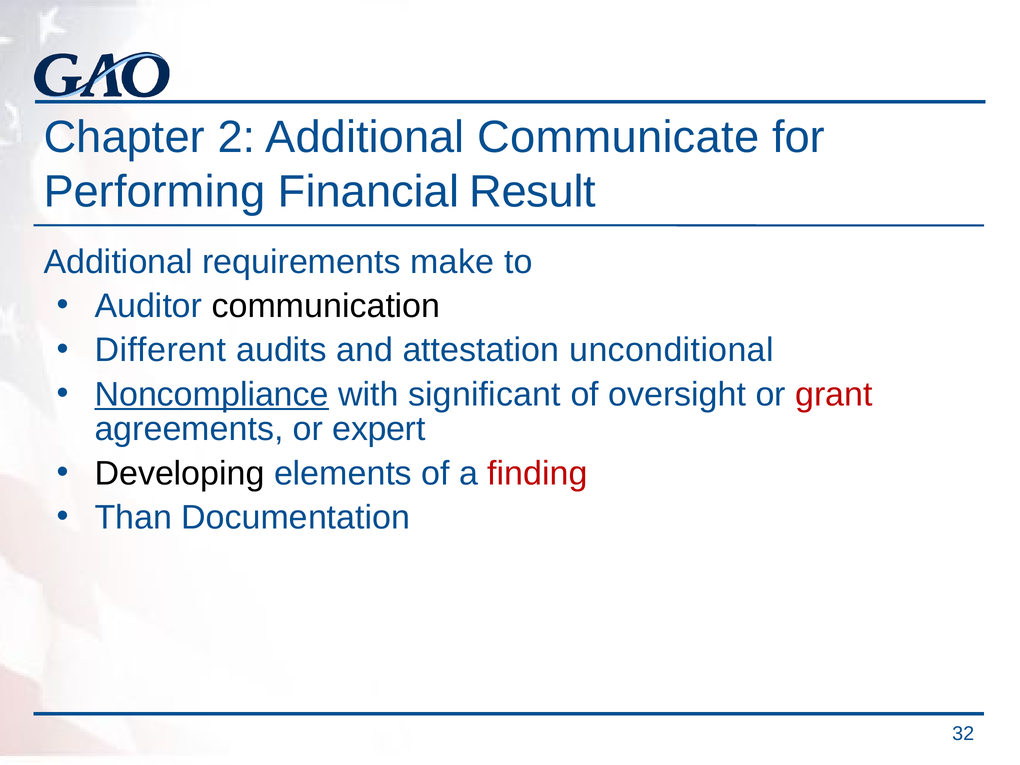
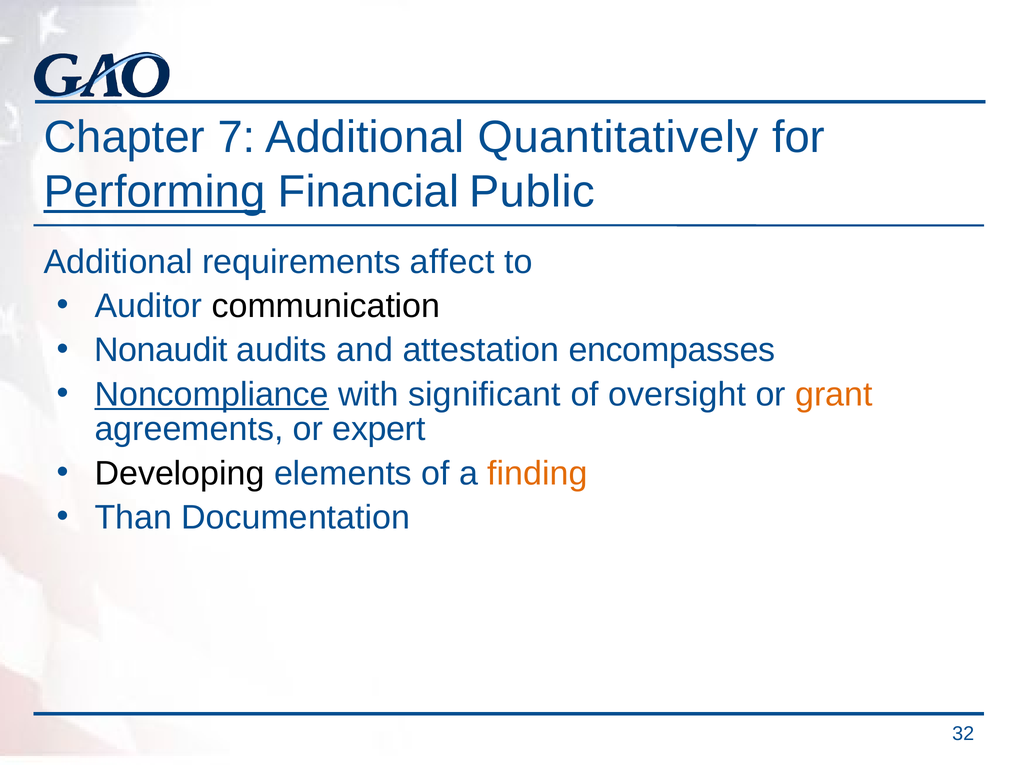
2: 2 -> 7
Communicate: Communicate -> Quantitatively
Performing underline: none -> present
Result: Result -> Public
make: make -> affect
Different: Different -> Nonaudit
unconditional: unconditional -> encompasses
grant colour: red -> orange
finding colour: red -> orange
